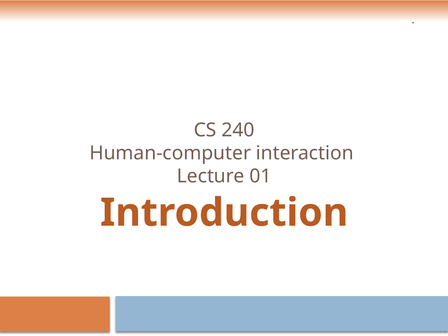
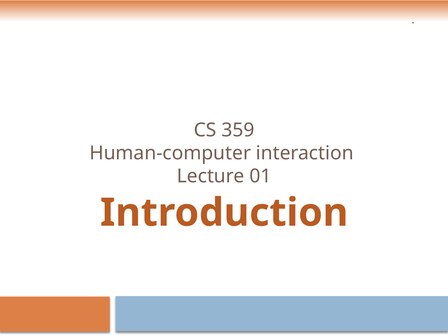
240: 240 -> 359
